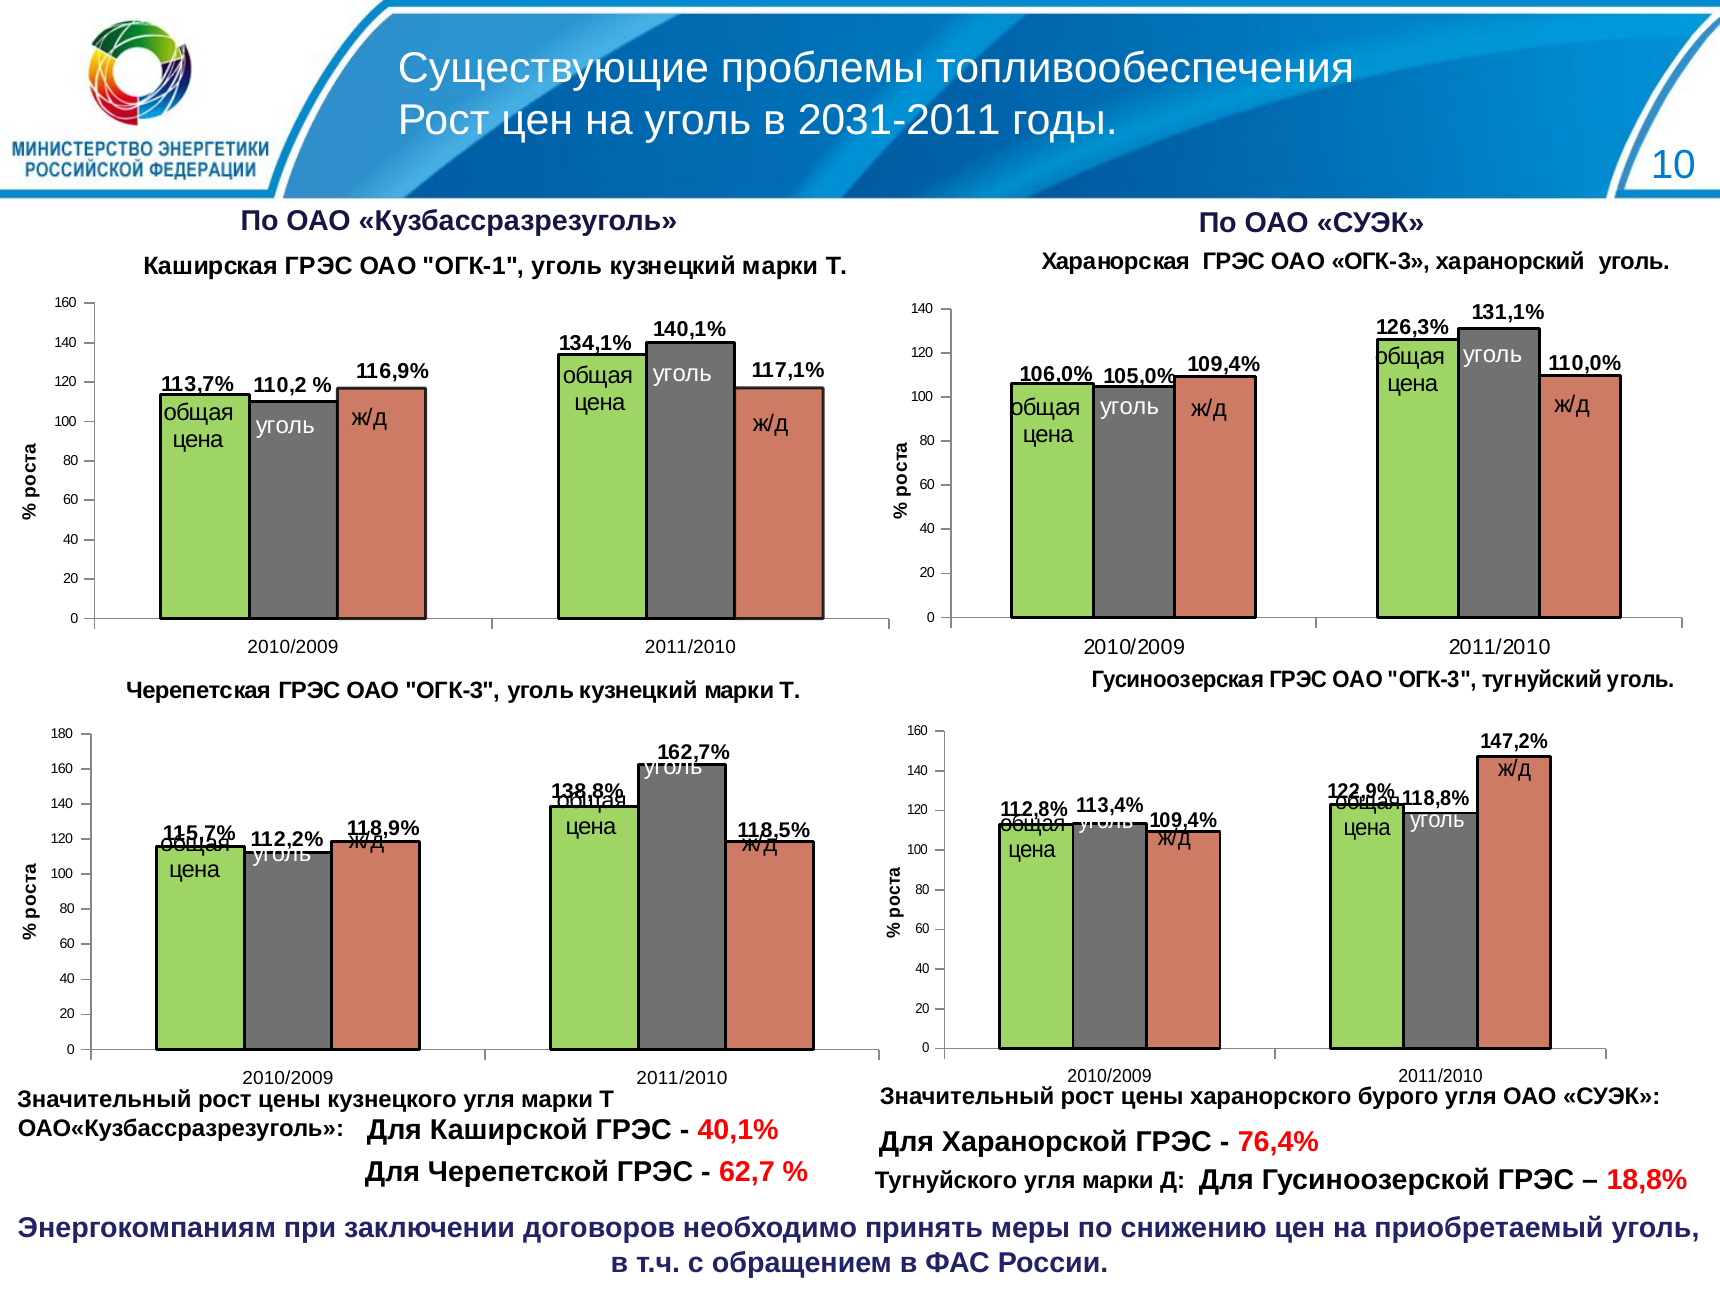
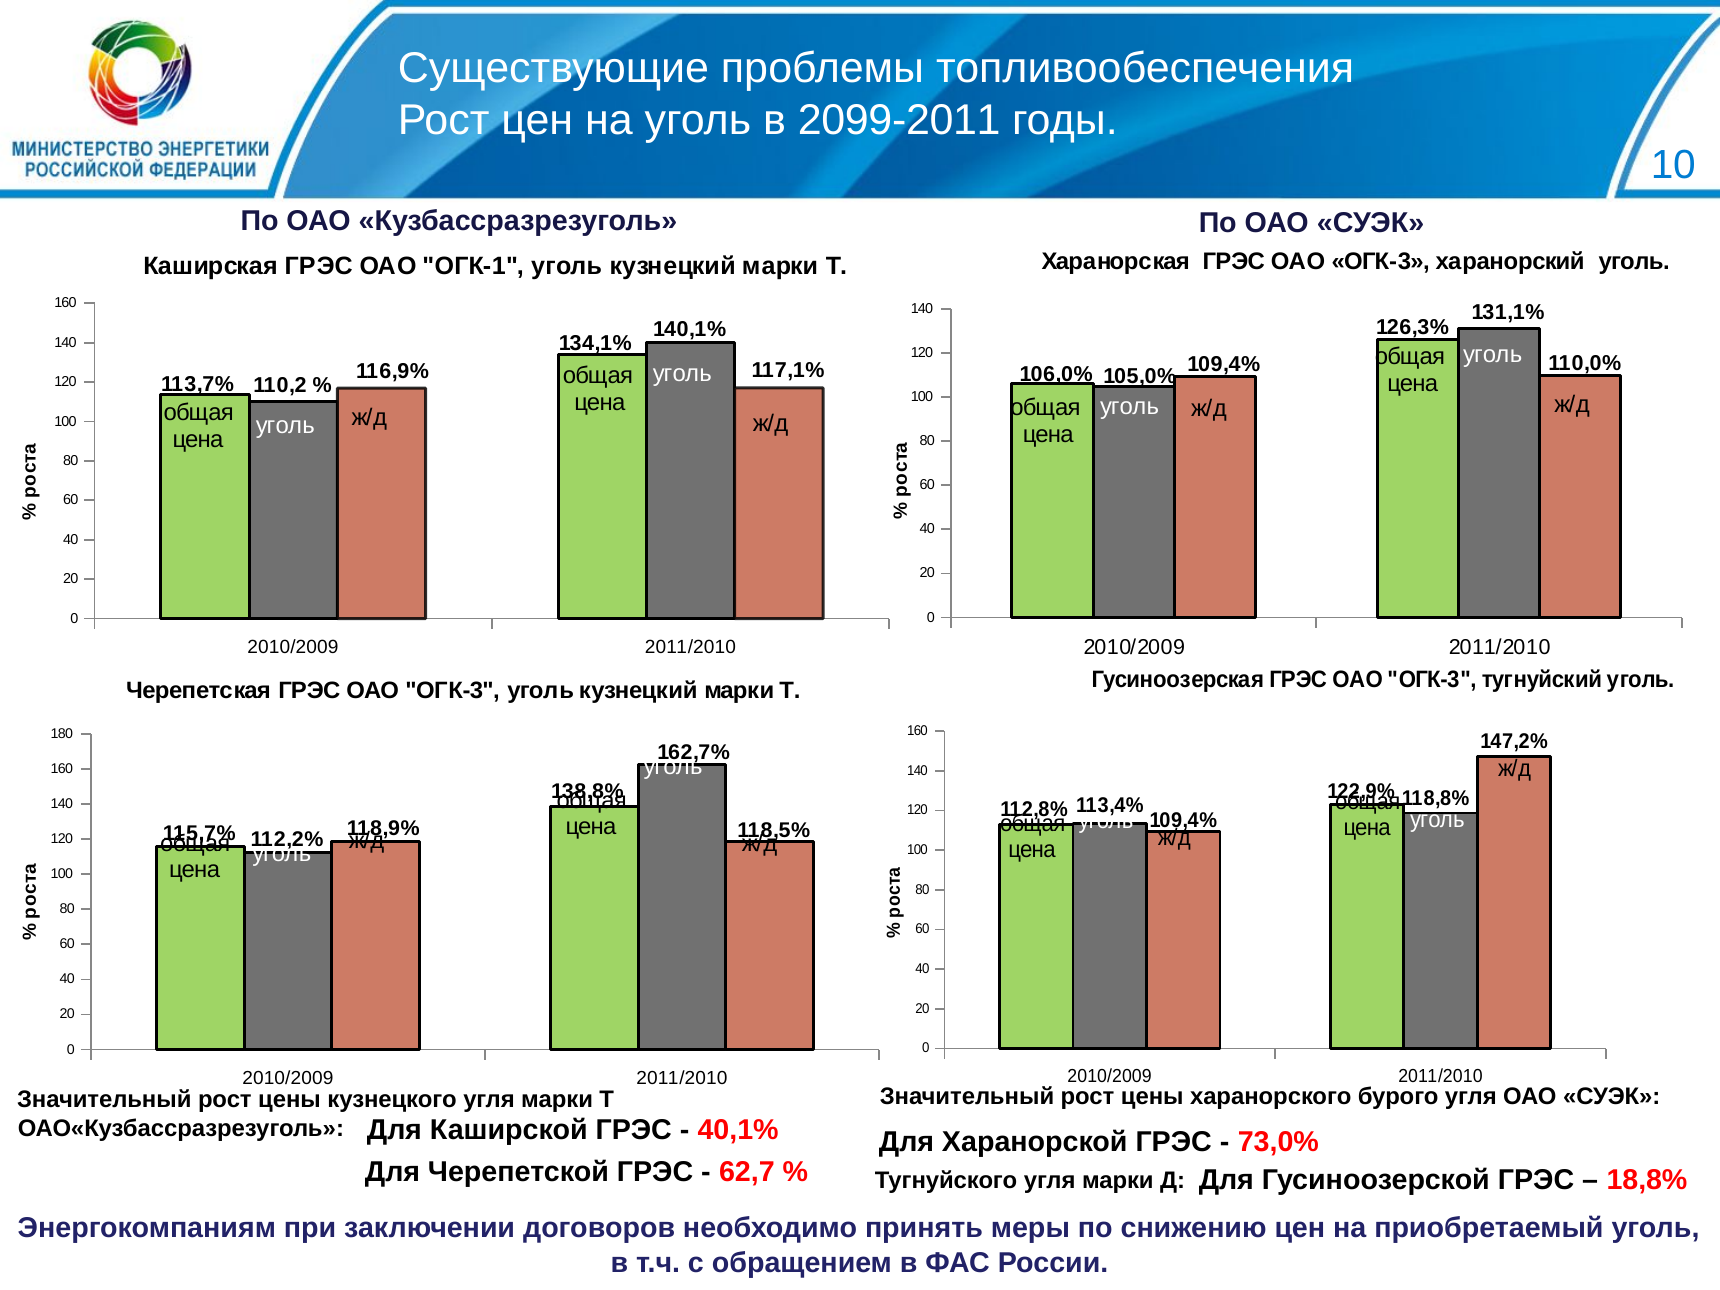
2031-2011: 2031-2011 -> 2099-2011
76,4%: 76,4% -> 73,0%
